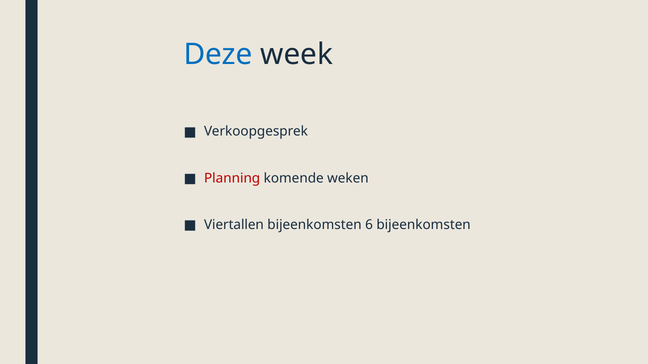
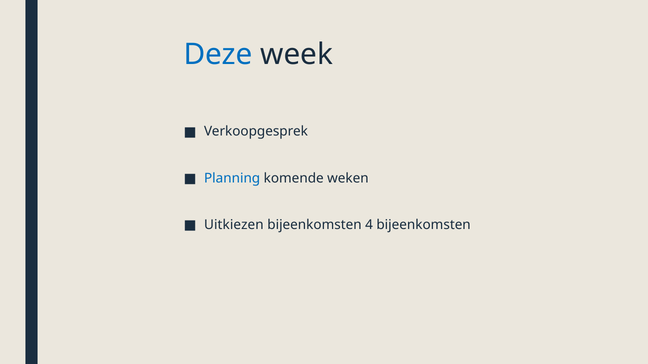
Planning colour: red -> blue
Viertallen: Viertallen -> Uitkiezen
6: 6 -> 4
